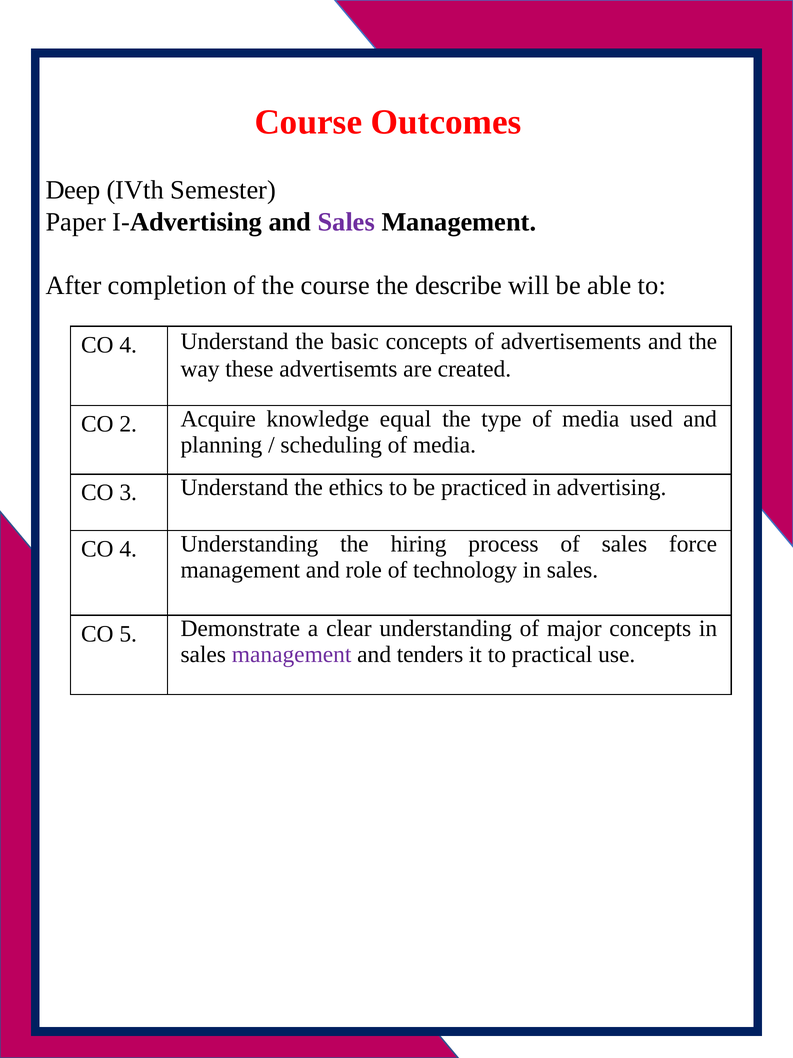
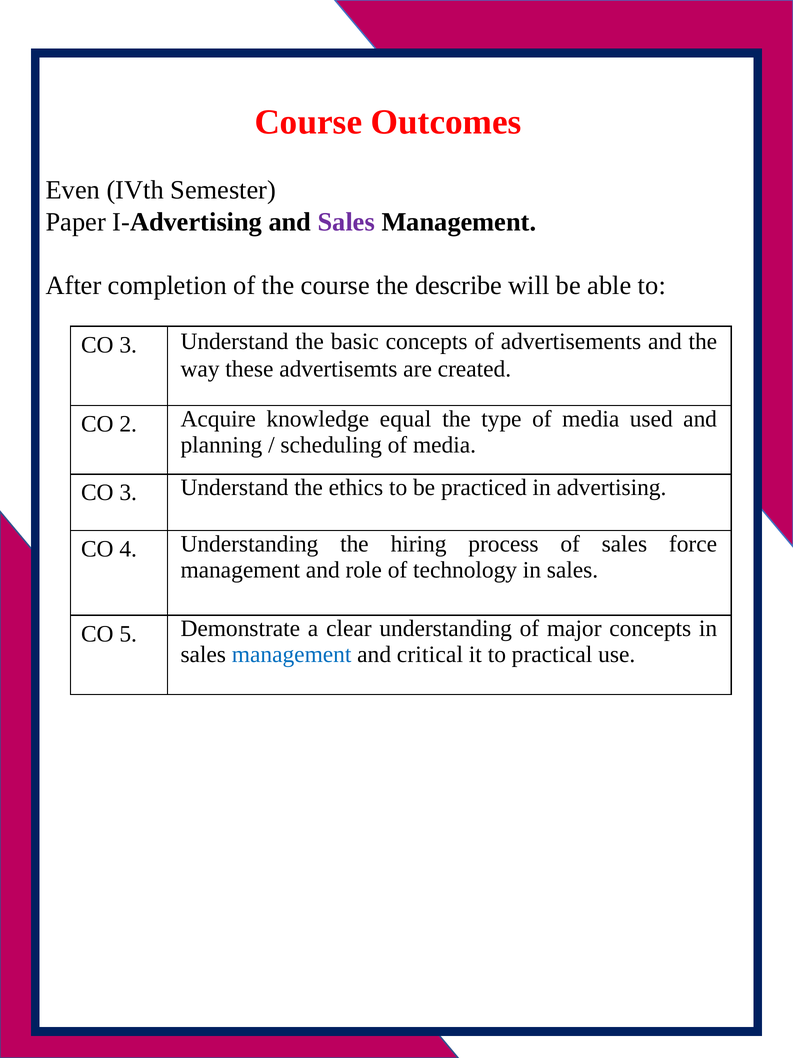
Deep: Deep -> Even
4 at (128, 345): 4 -> 3
management at (292, 654) colour: purple -> blue
tenders: tenders -> critical
